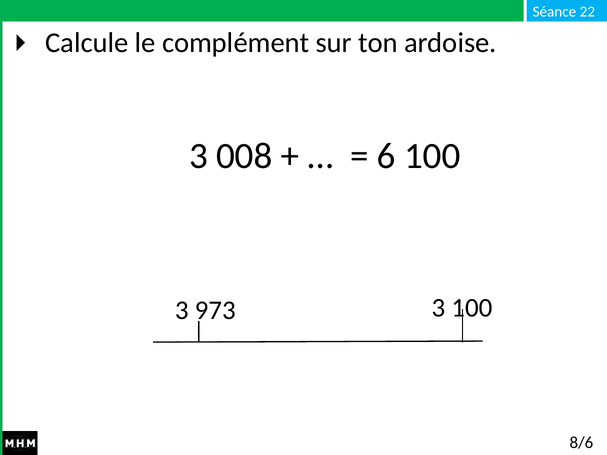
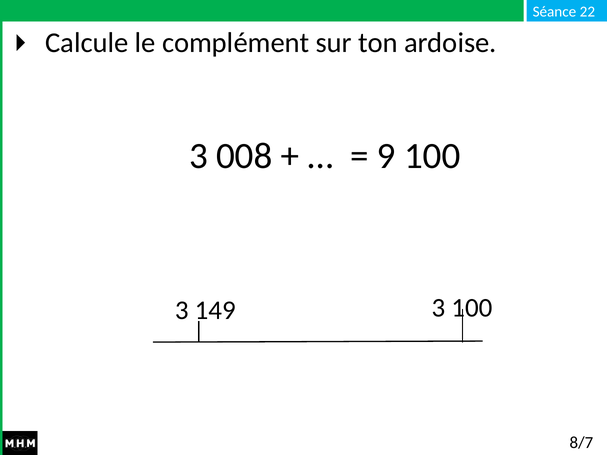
6: 6 -> 9
973: 973 -> 149
8/6: 8/6 -> 8/7
